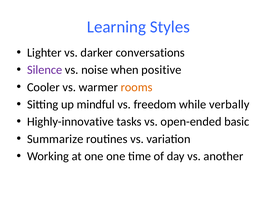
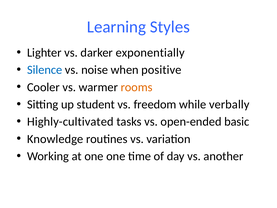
conversations: conversations -> exponentially
Silence colour: purple -> blue
mindful: mindful -> student
Highly-innovative: Highly-innovative -> Highly-cultivated
Summarize: Summarize -> Knowledge
